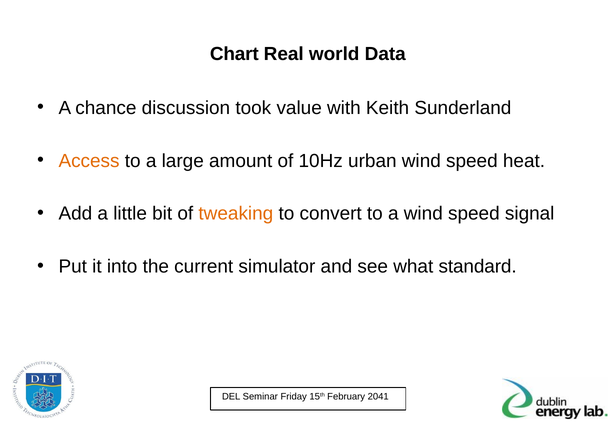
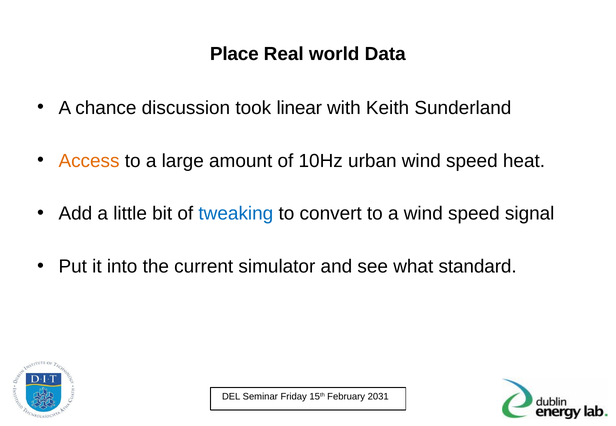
Chart: Chart -> Place
value: value -> linear
tweaking colour: orange -> blue
2041: 2041 -> 2031
